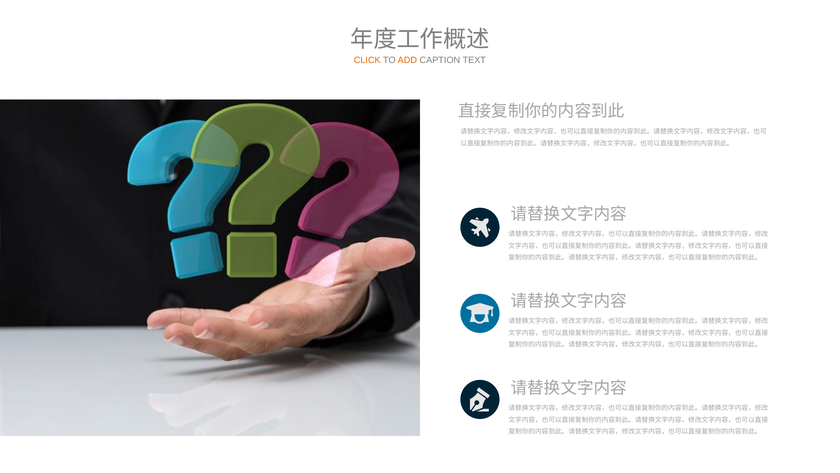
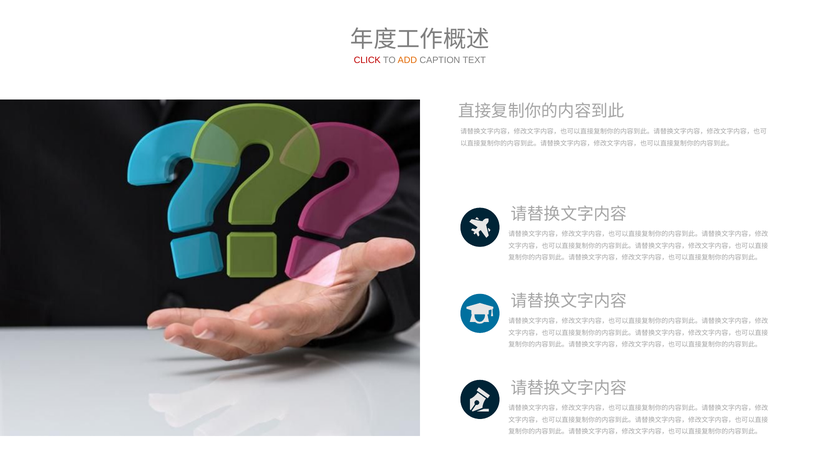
CLICK colour: orange -> red
